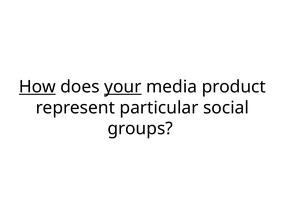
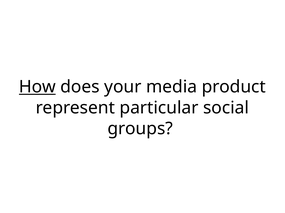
your underline: present -> none
